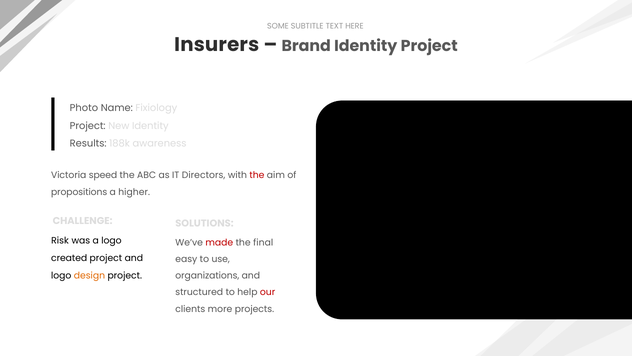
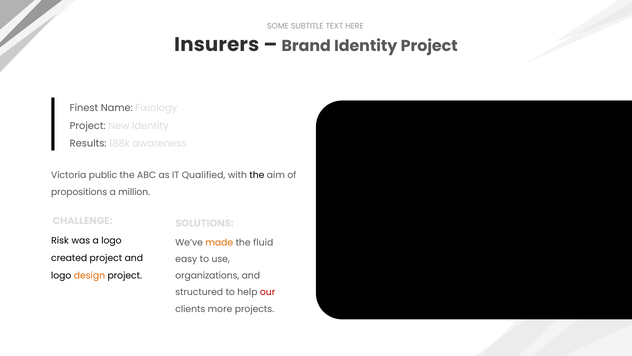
Photo: Photo -> Finest
speed: speed -> public
Directors: Directors -> Qualified
the at (257, 175) colour: red -> black
higher: higher -> million
made colour: red -> orange
final: final -> fluid
